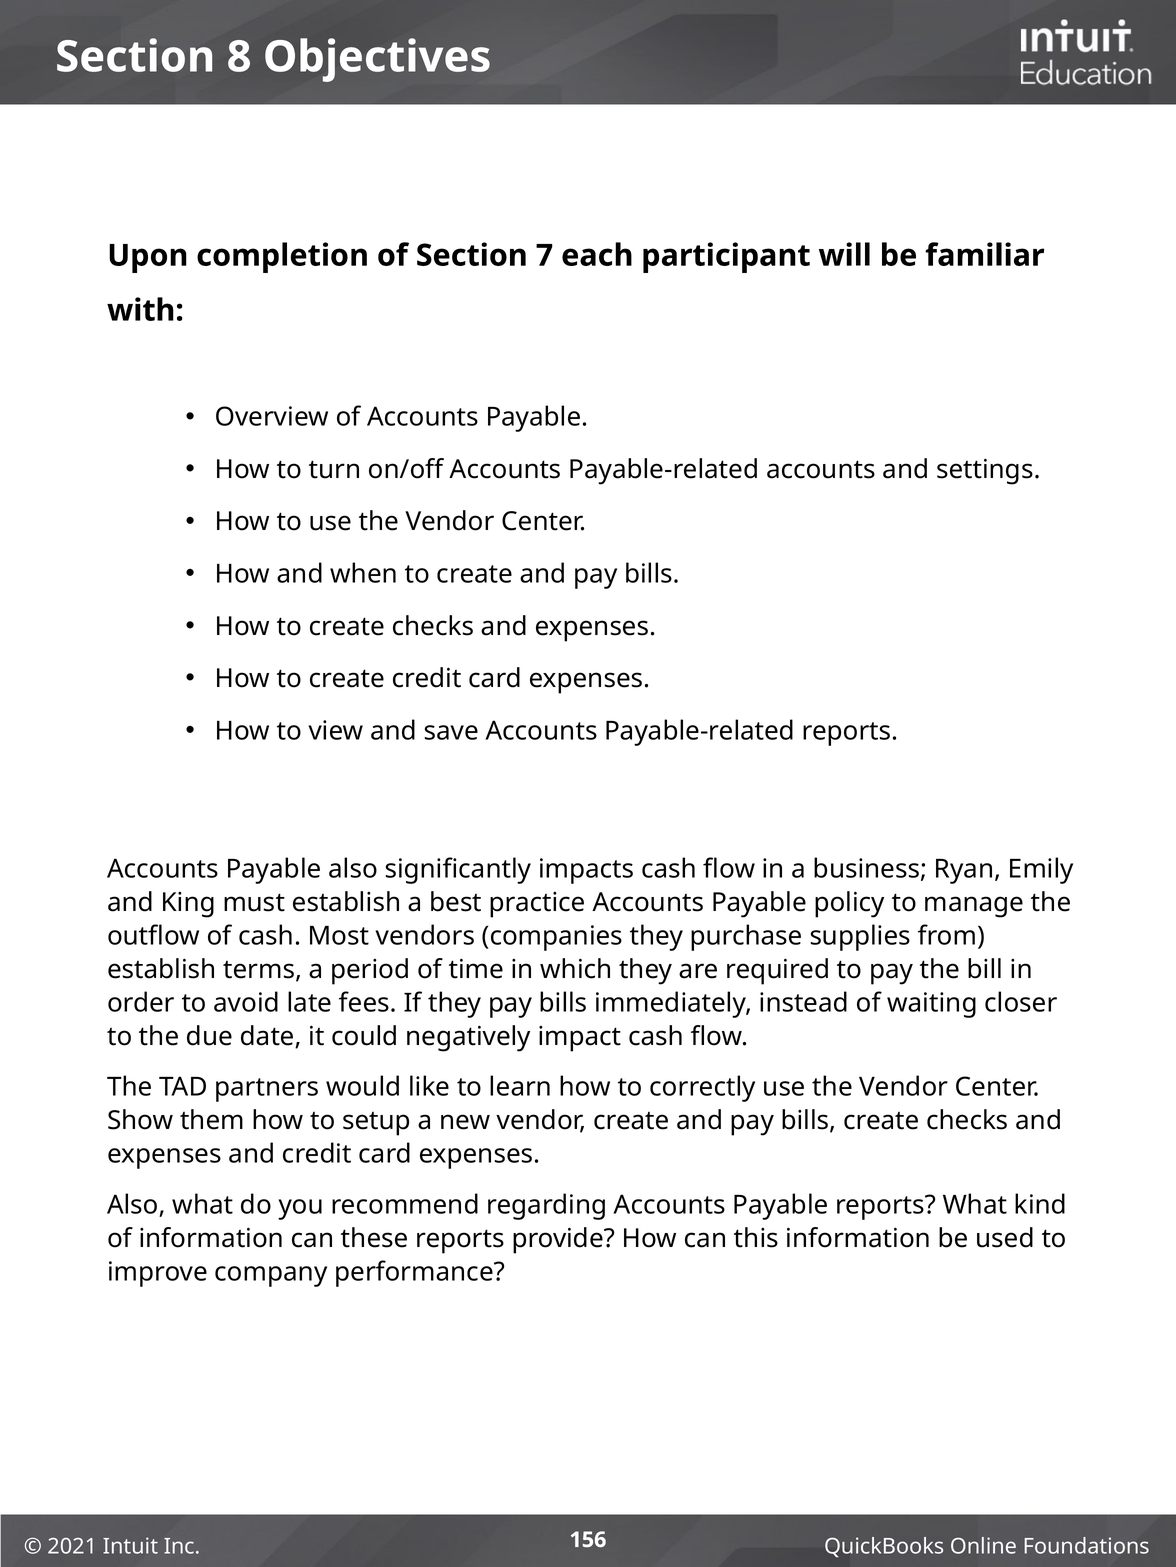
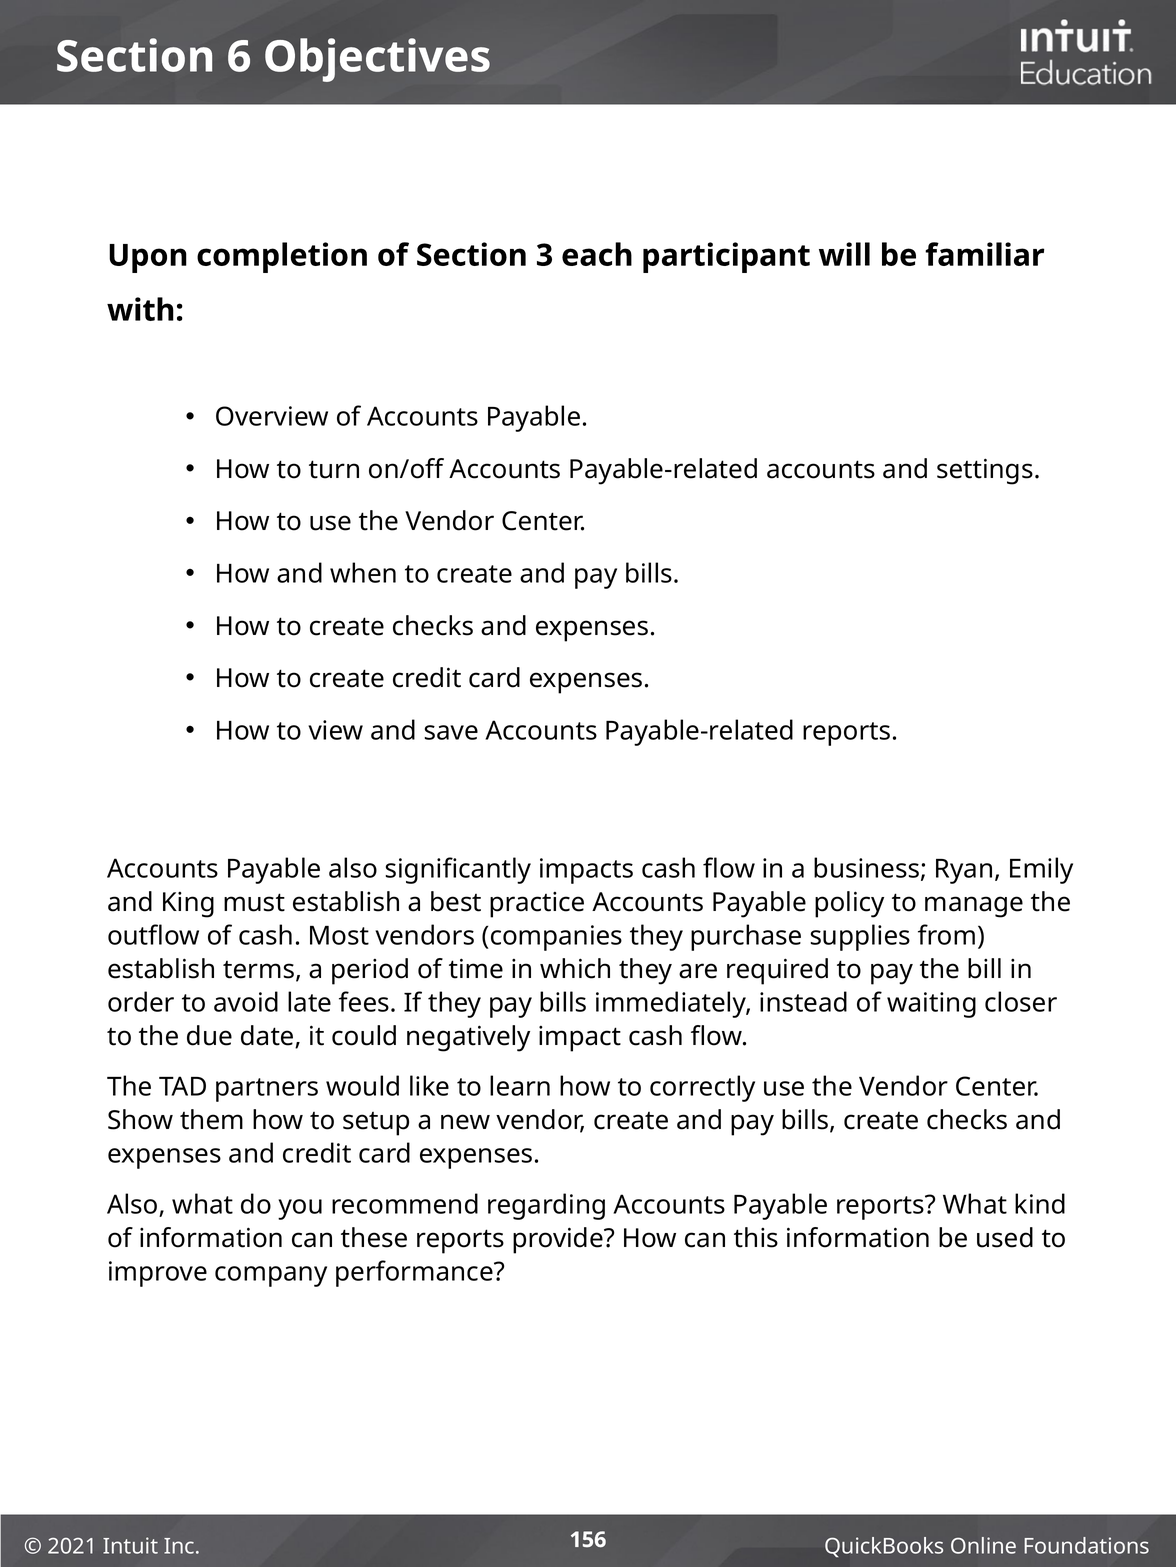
8: 8 -> 6
7: 7 -> 3
